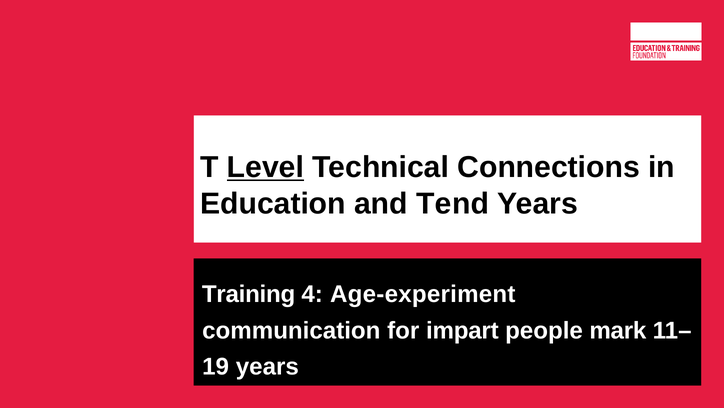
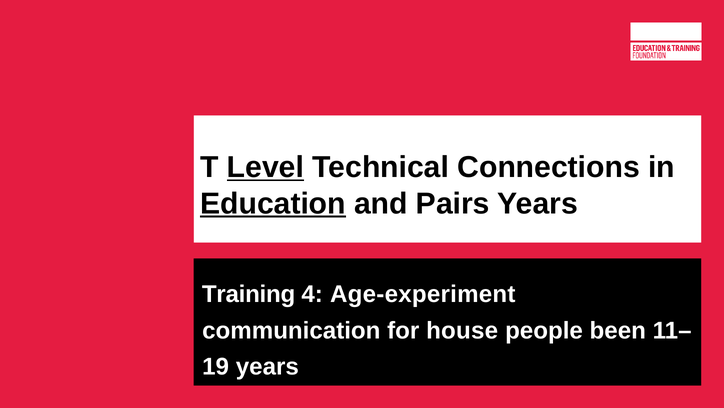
Education underline: none -> present
Tend: Tend -> Pairs
impart: impart -> house
mark: mark -> been
